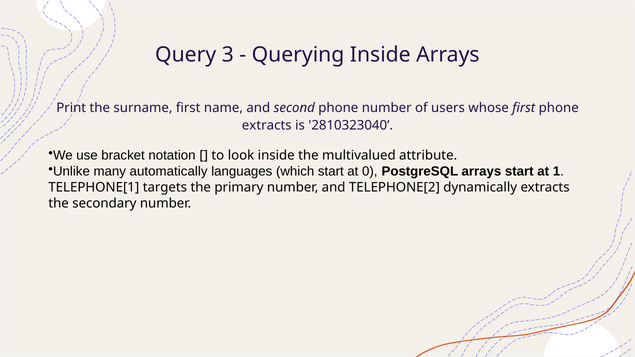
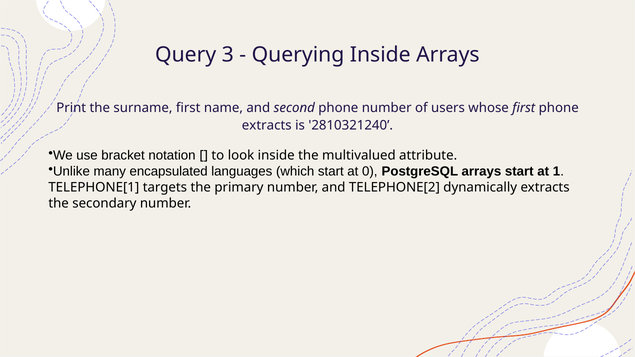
2810323040: 2810323040 -> 2810321240
automatically: automatically -> encapsulated
